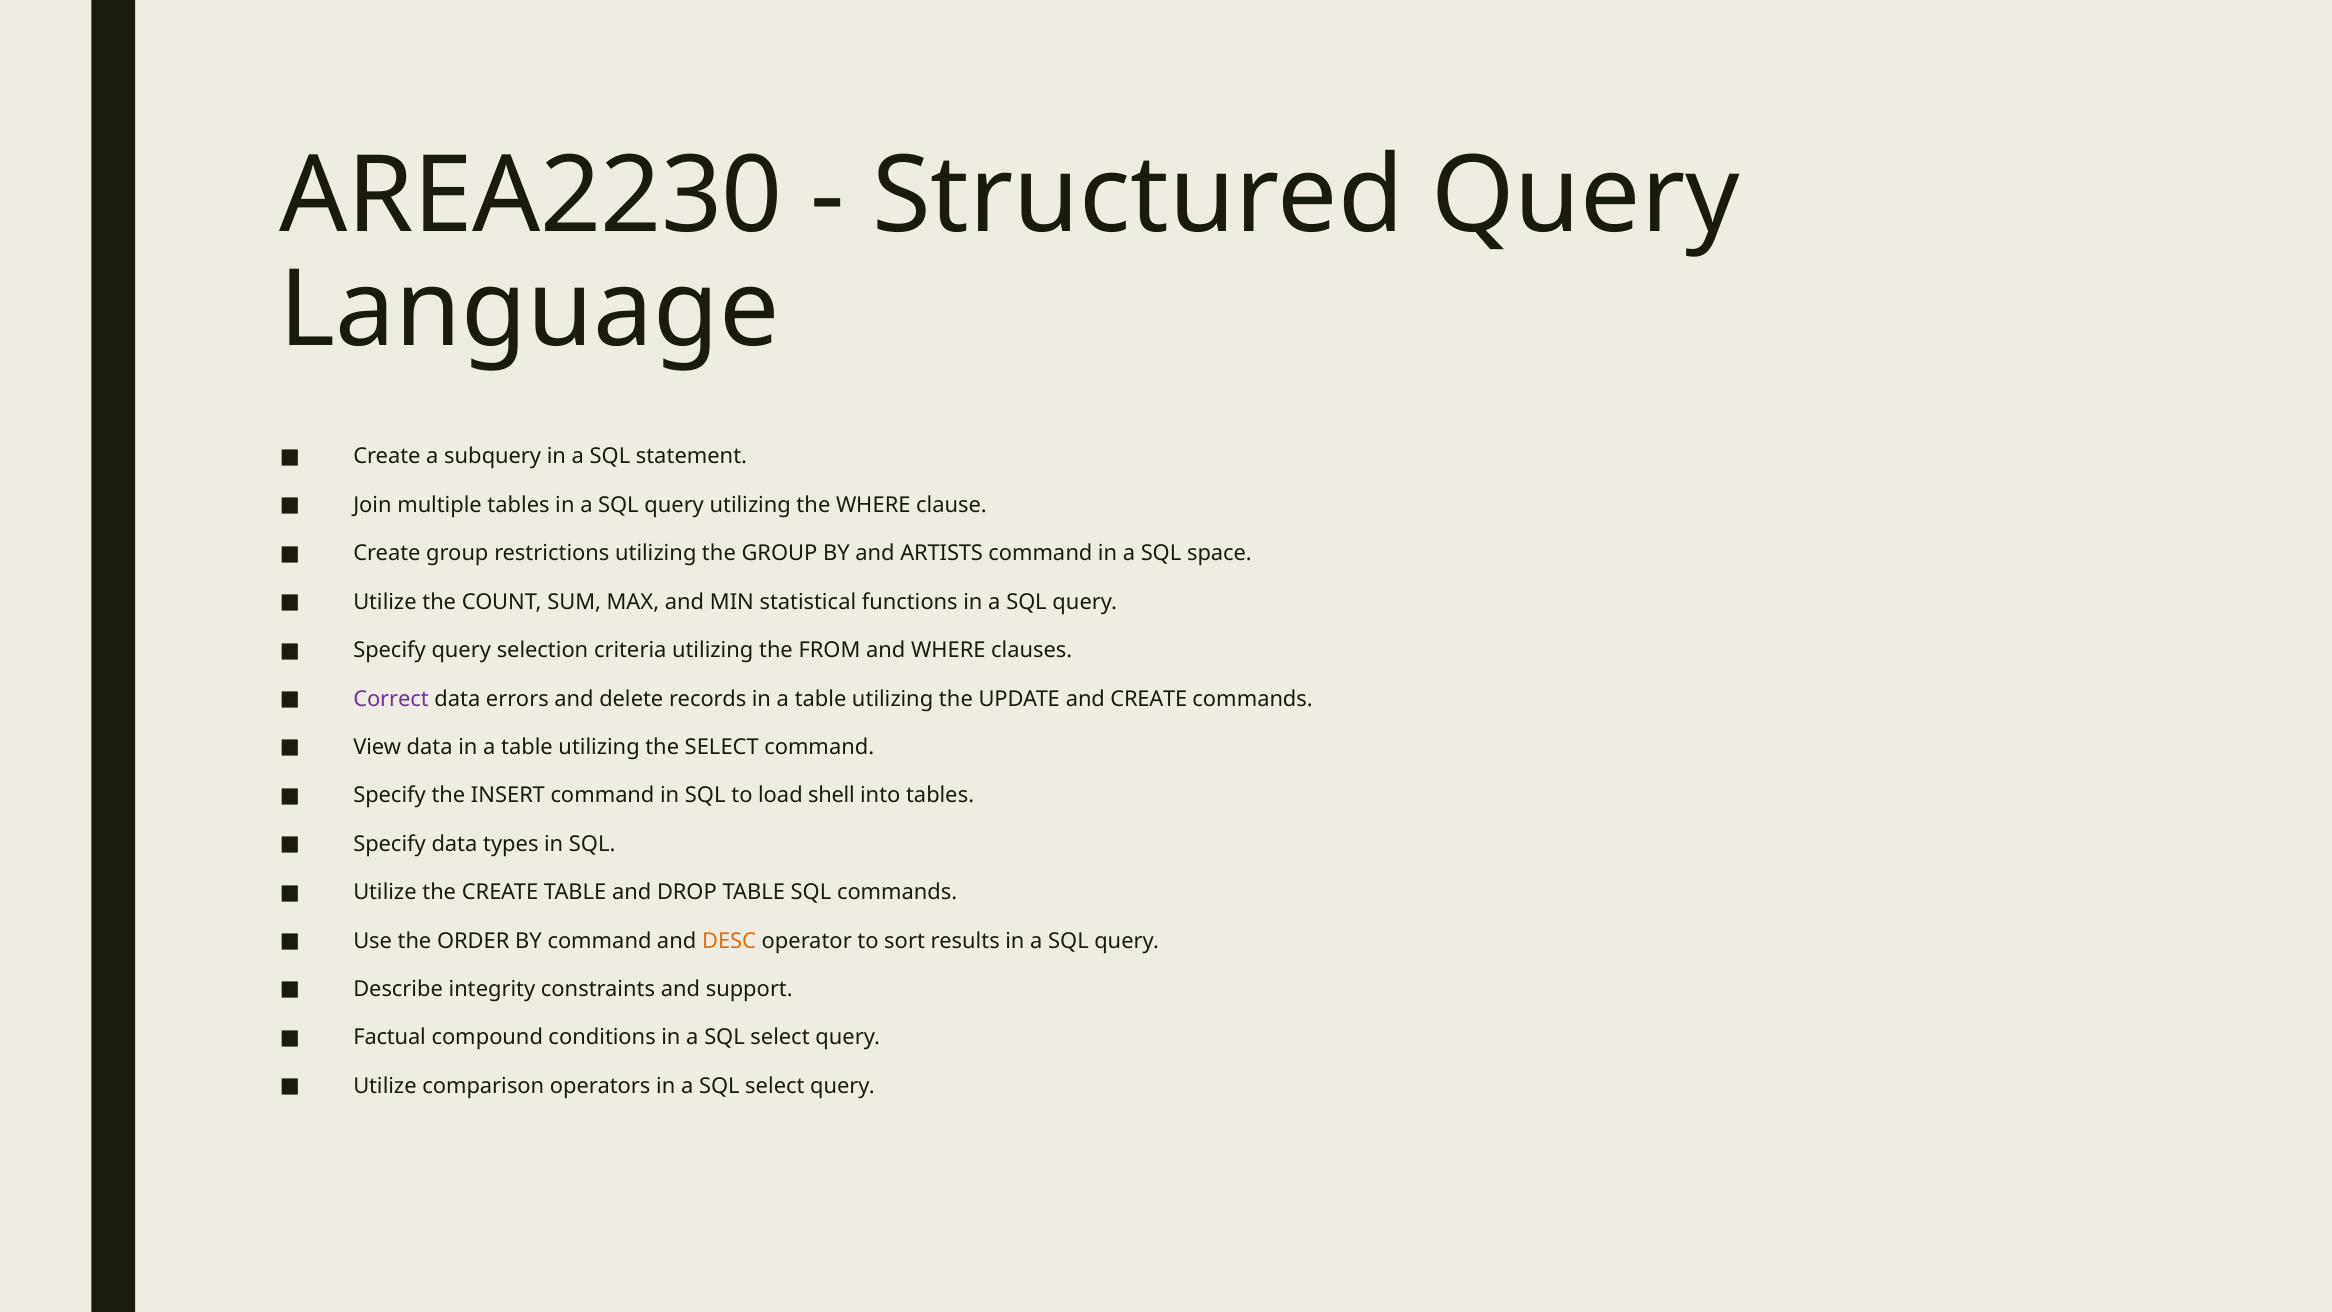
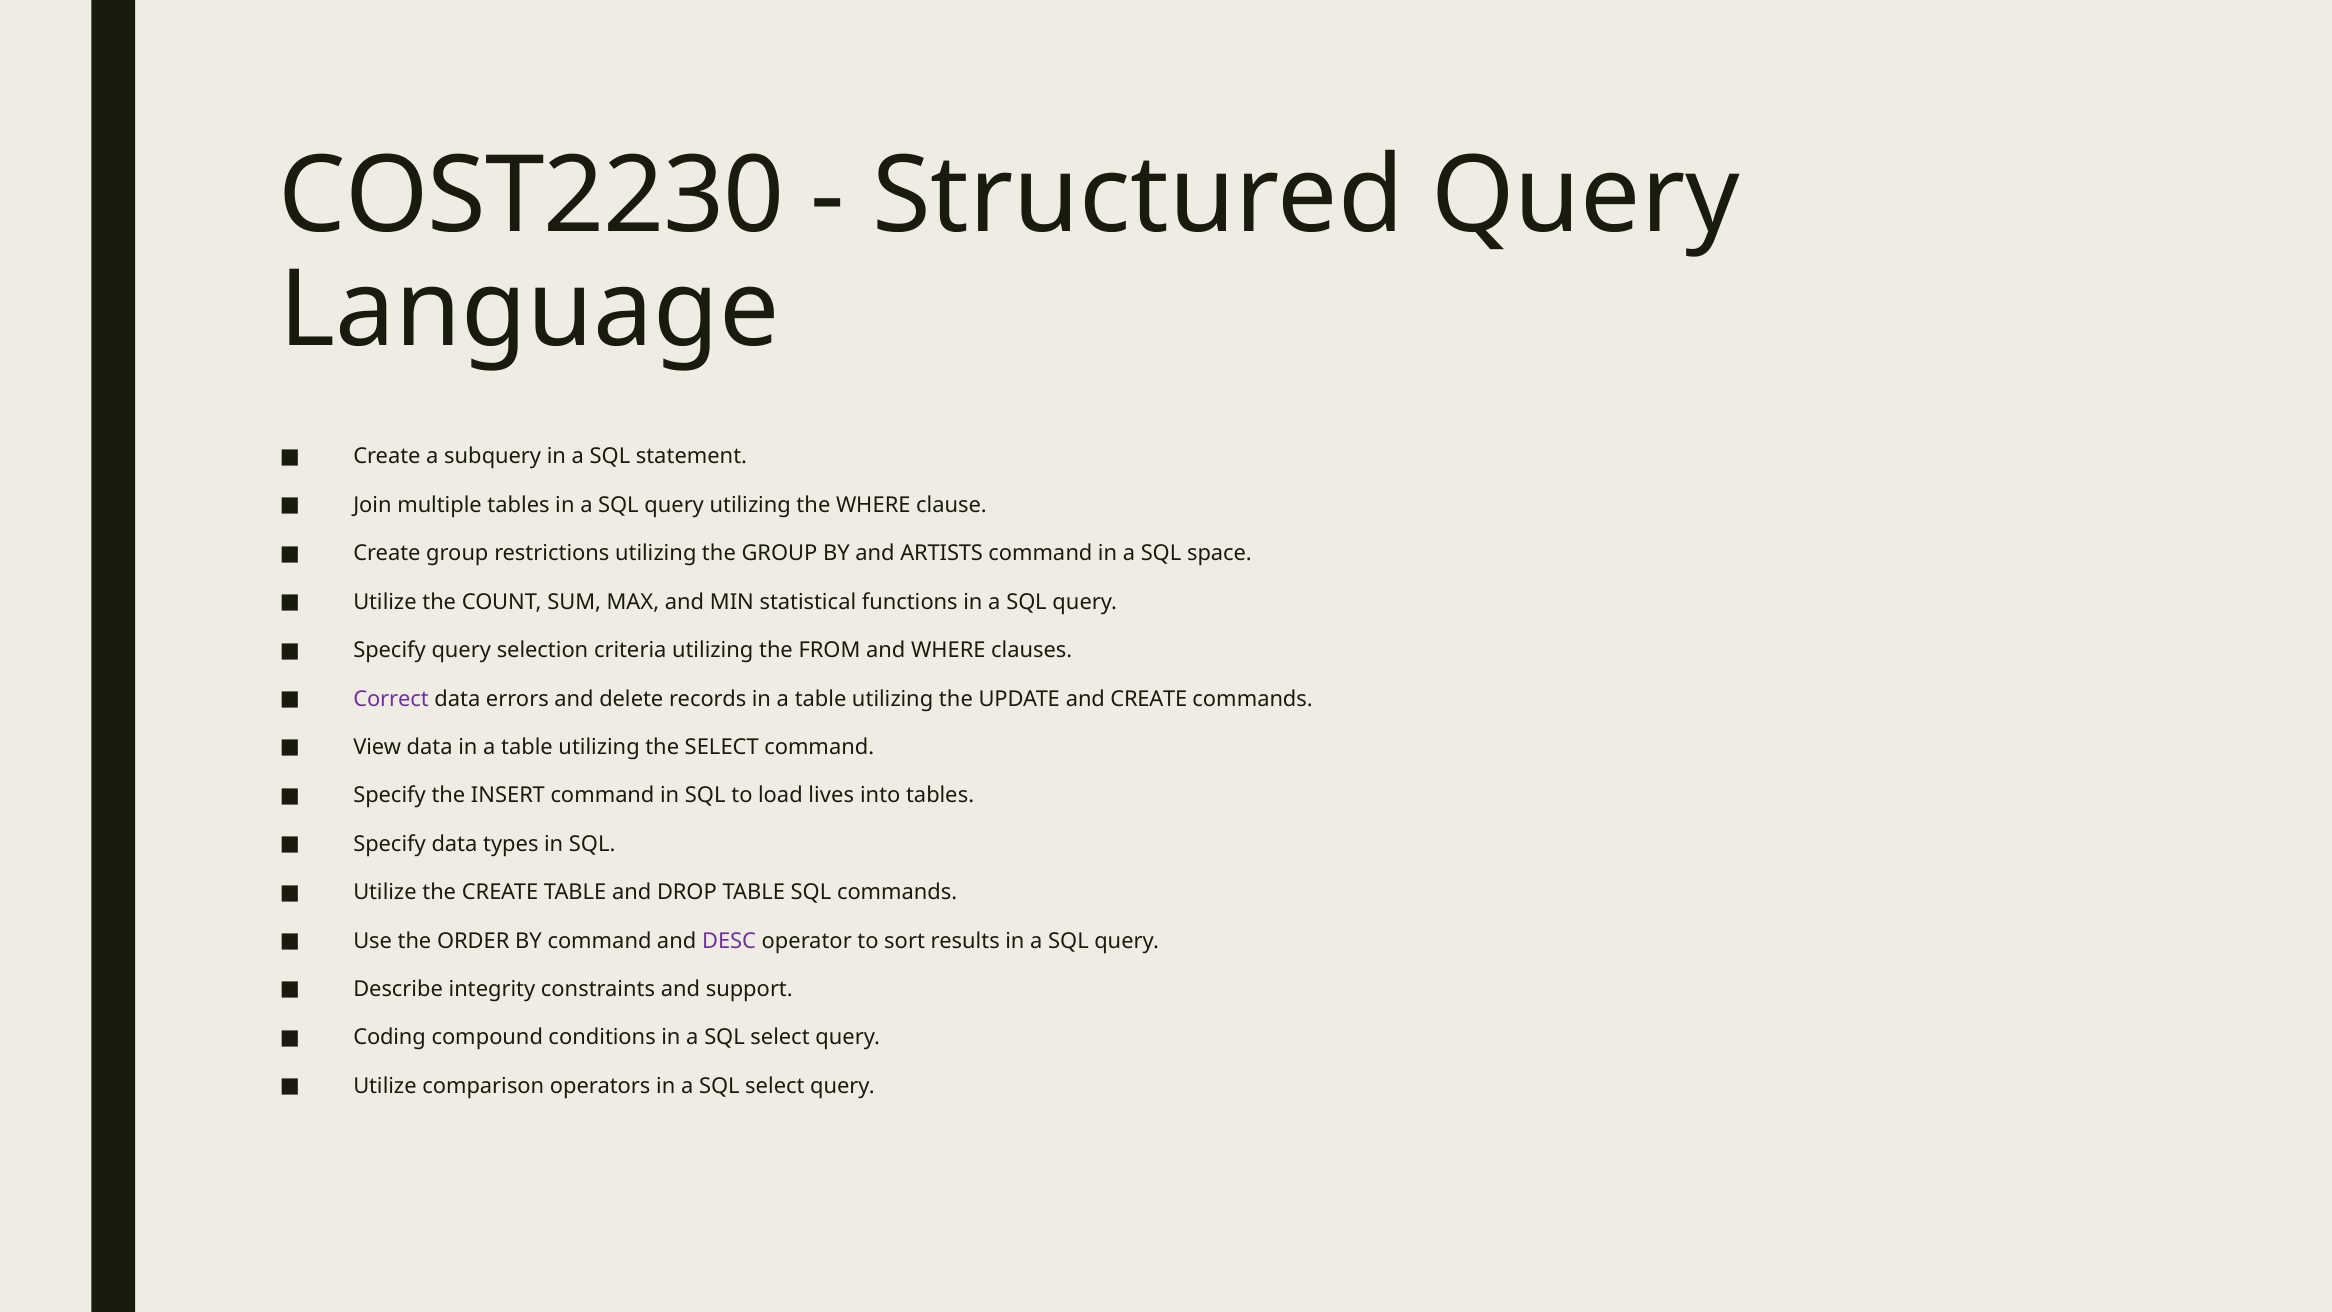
AREA2230: AREA2230 -> COST2230
shell: shell -> lives
DESC colour: orange -> purple
Factual: Factual -> Coding
